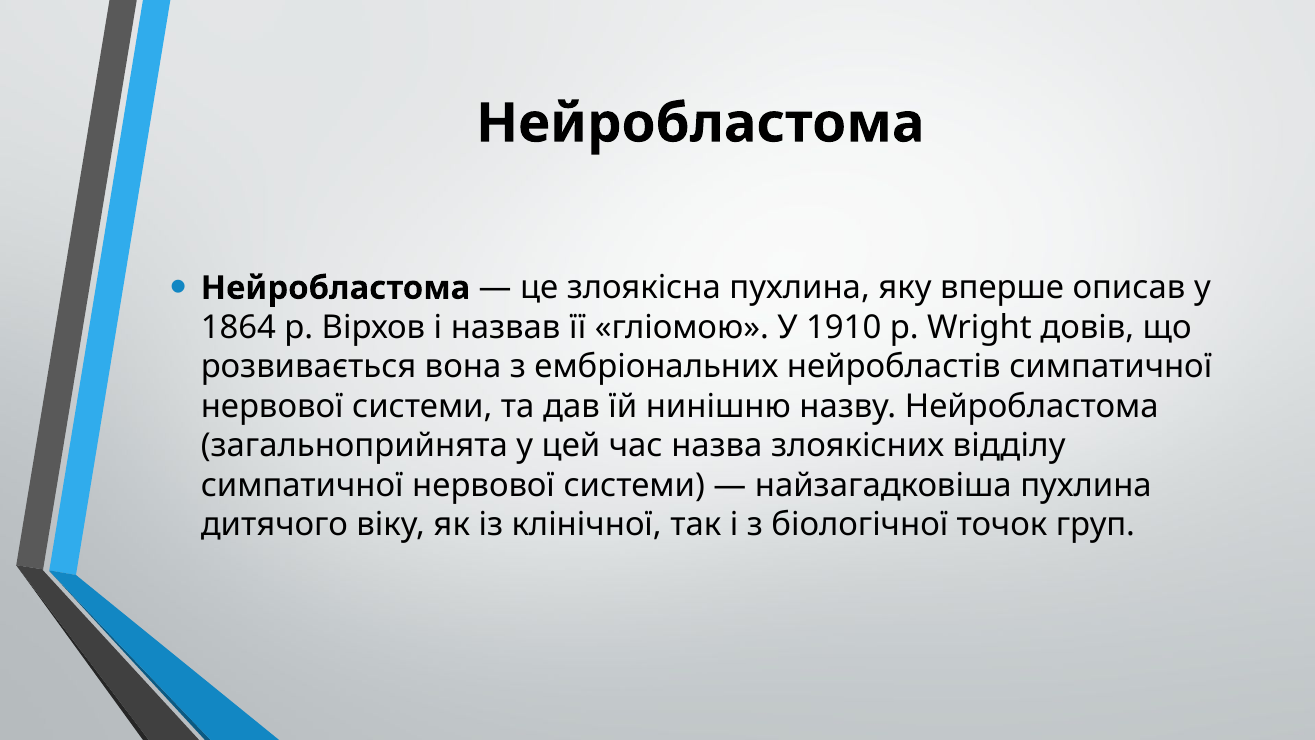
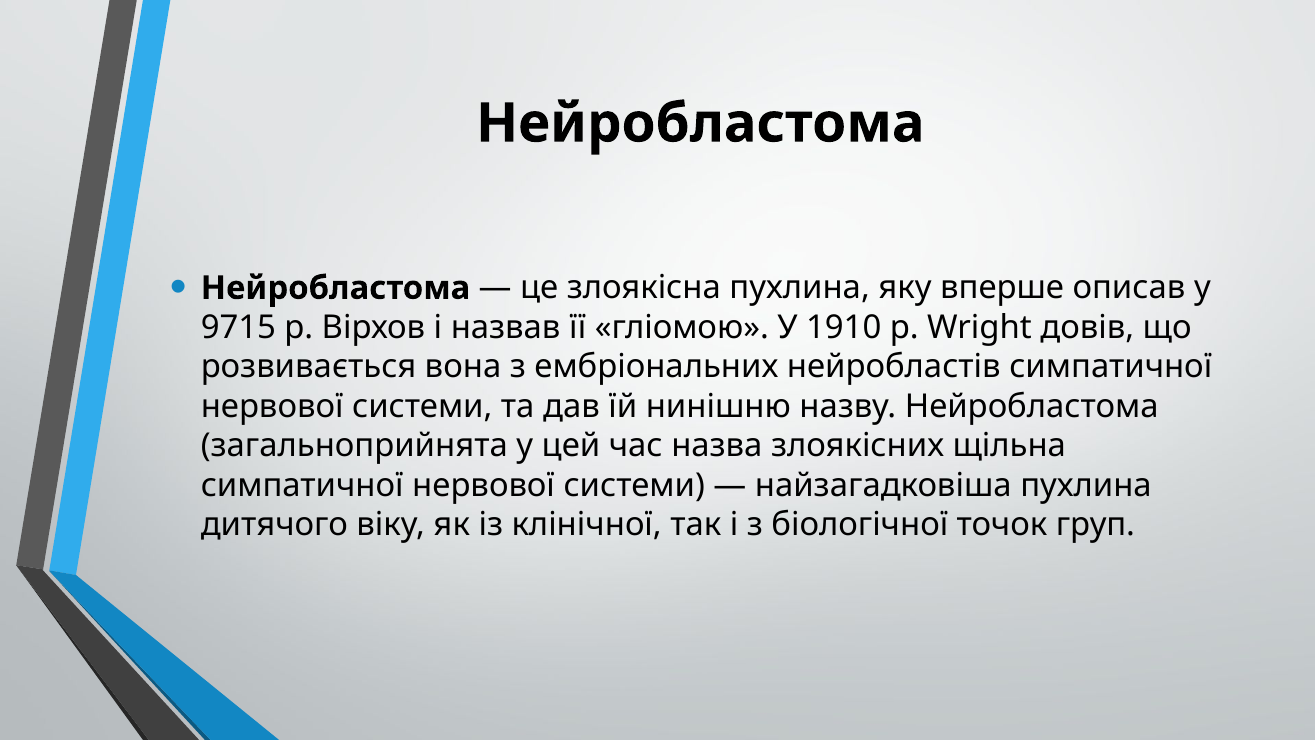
1864: 1864 -> 9715
відділу: відділу -> щільна
